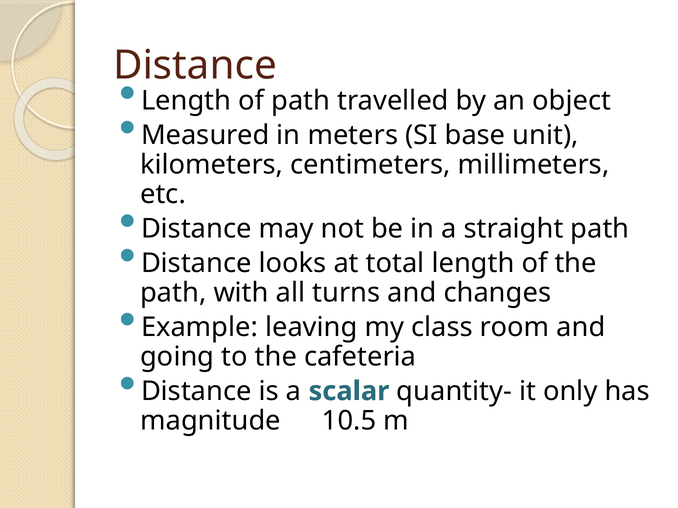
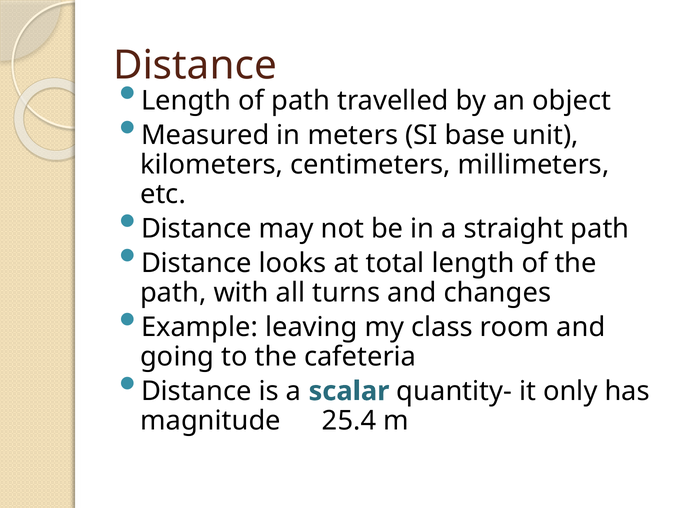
10.5: 10.5 -> 25.4
